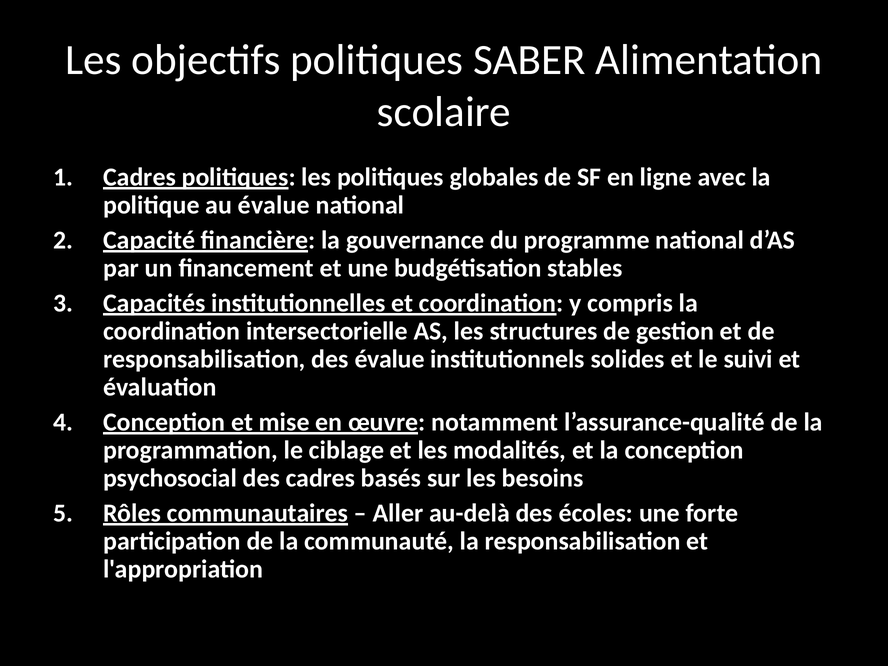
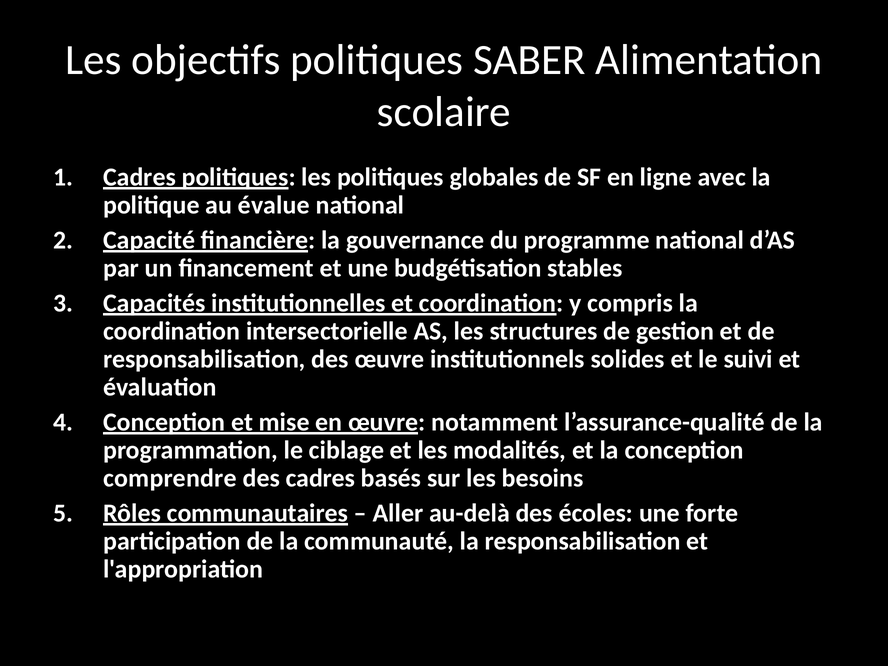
des évalue: évalue -> œuvre
psychosocial: psychosocial -> comprendre
